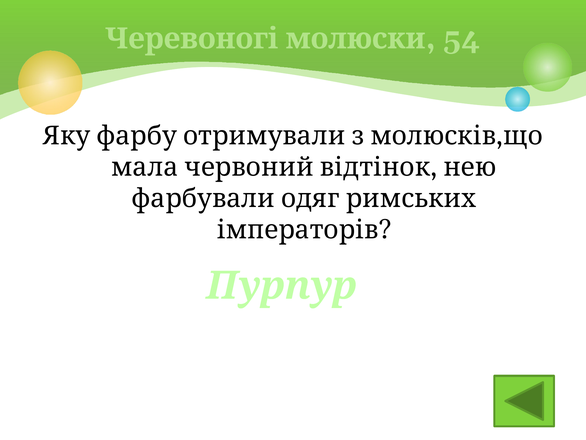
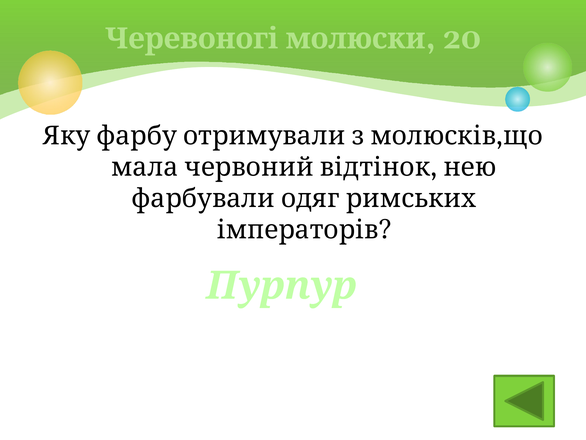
54: 54 -> 20
